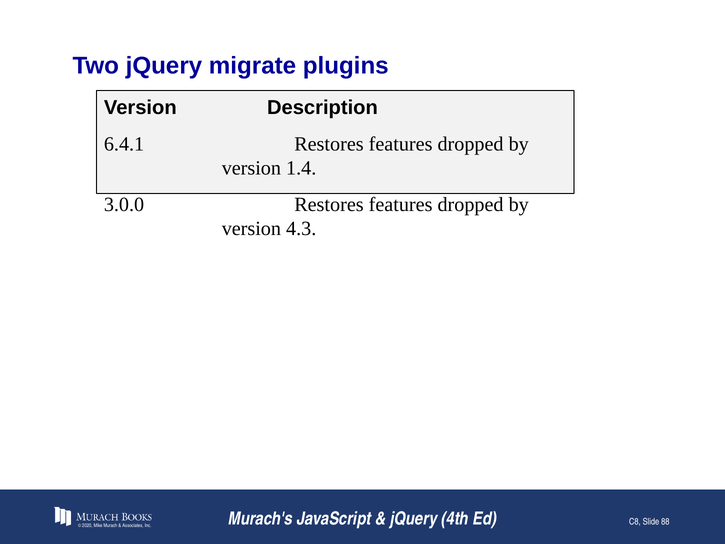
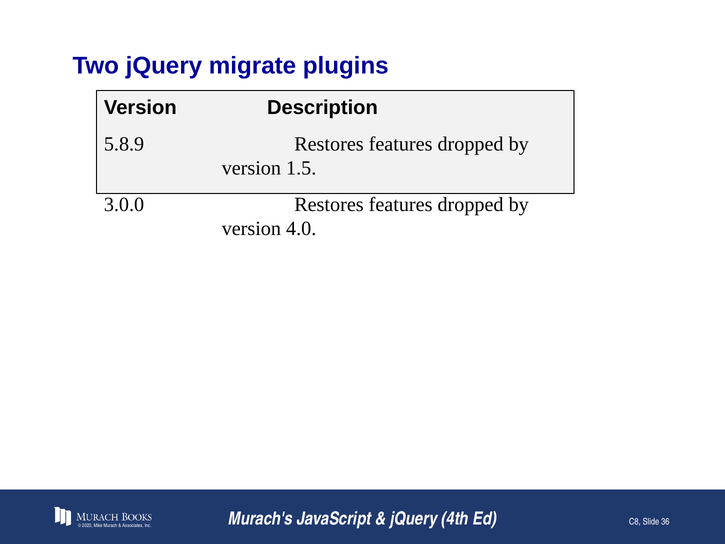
6.4.1: 6.4.1 -> 5.8.9
1.4: 1.4 -> 1.5
4.3: 4.3 -> 4.0
88: 88 -> 36
